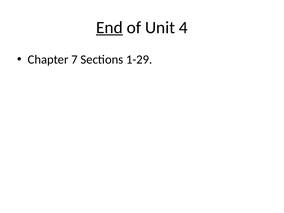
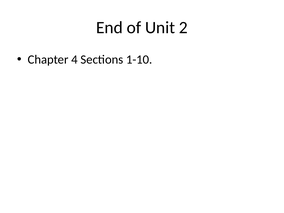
End underline: present -> none
4: 4 -> 2
7: 7 -> 4
1-29: 1-29 -> 1-10
